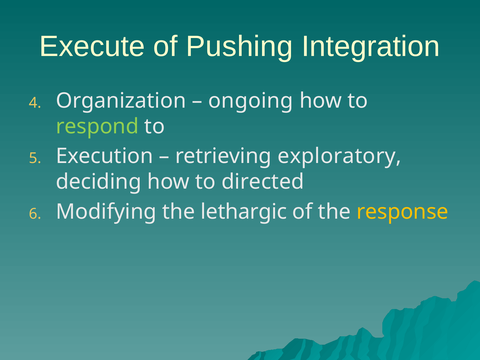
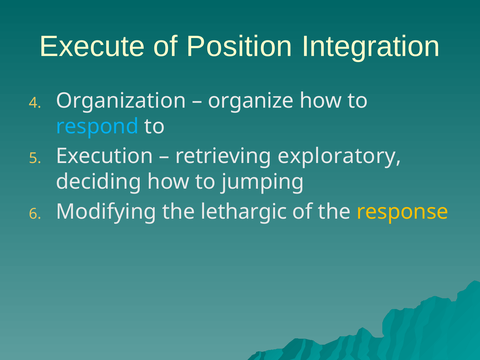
Pushing: Pushing -> Position
ongoing: ongoing -> organize
respond colour: light green -> light blue
directed: directed -> jumping
